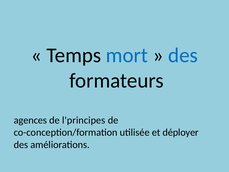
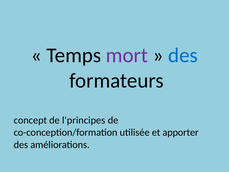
mort colour: blue -> purple
agences: agences -> concept
déployer: déployer -> apporter
